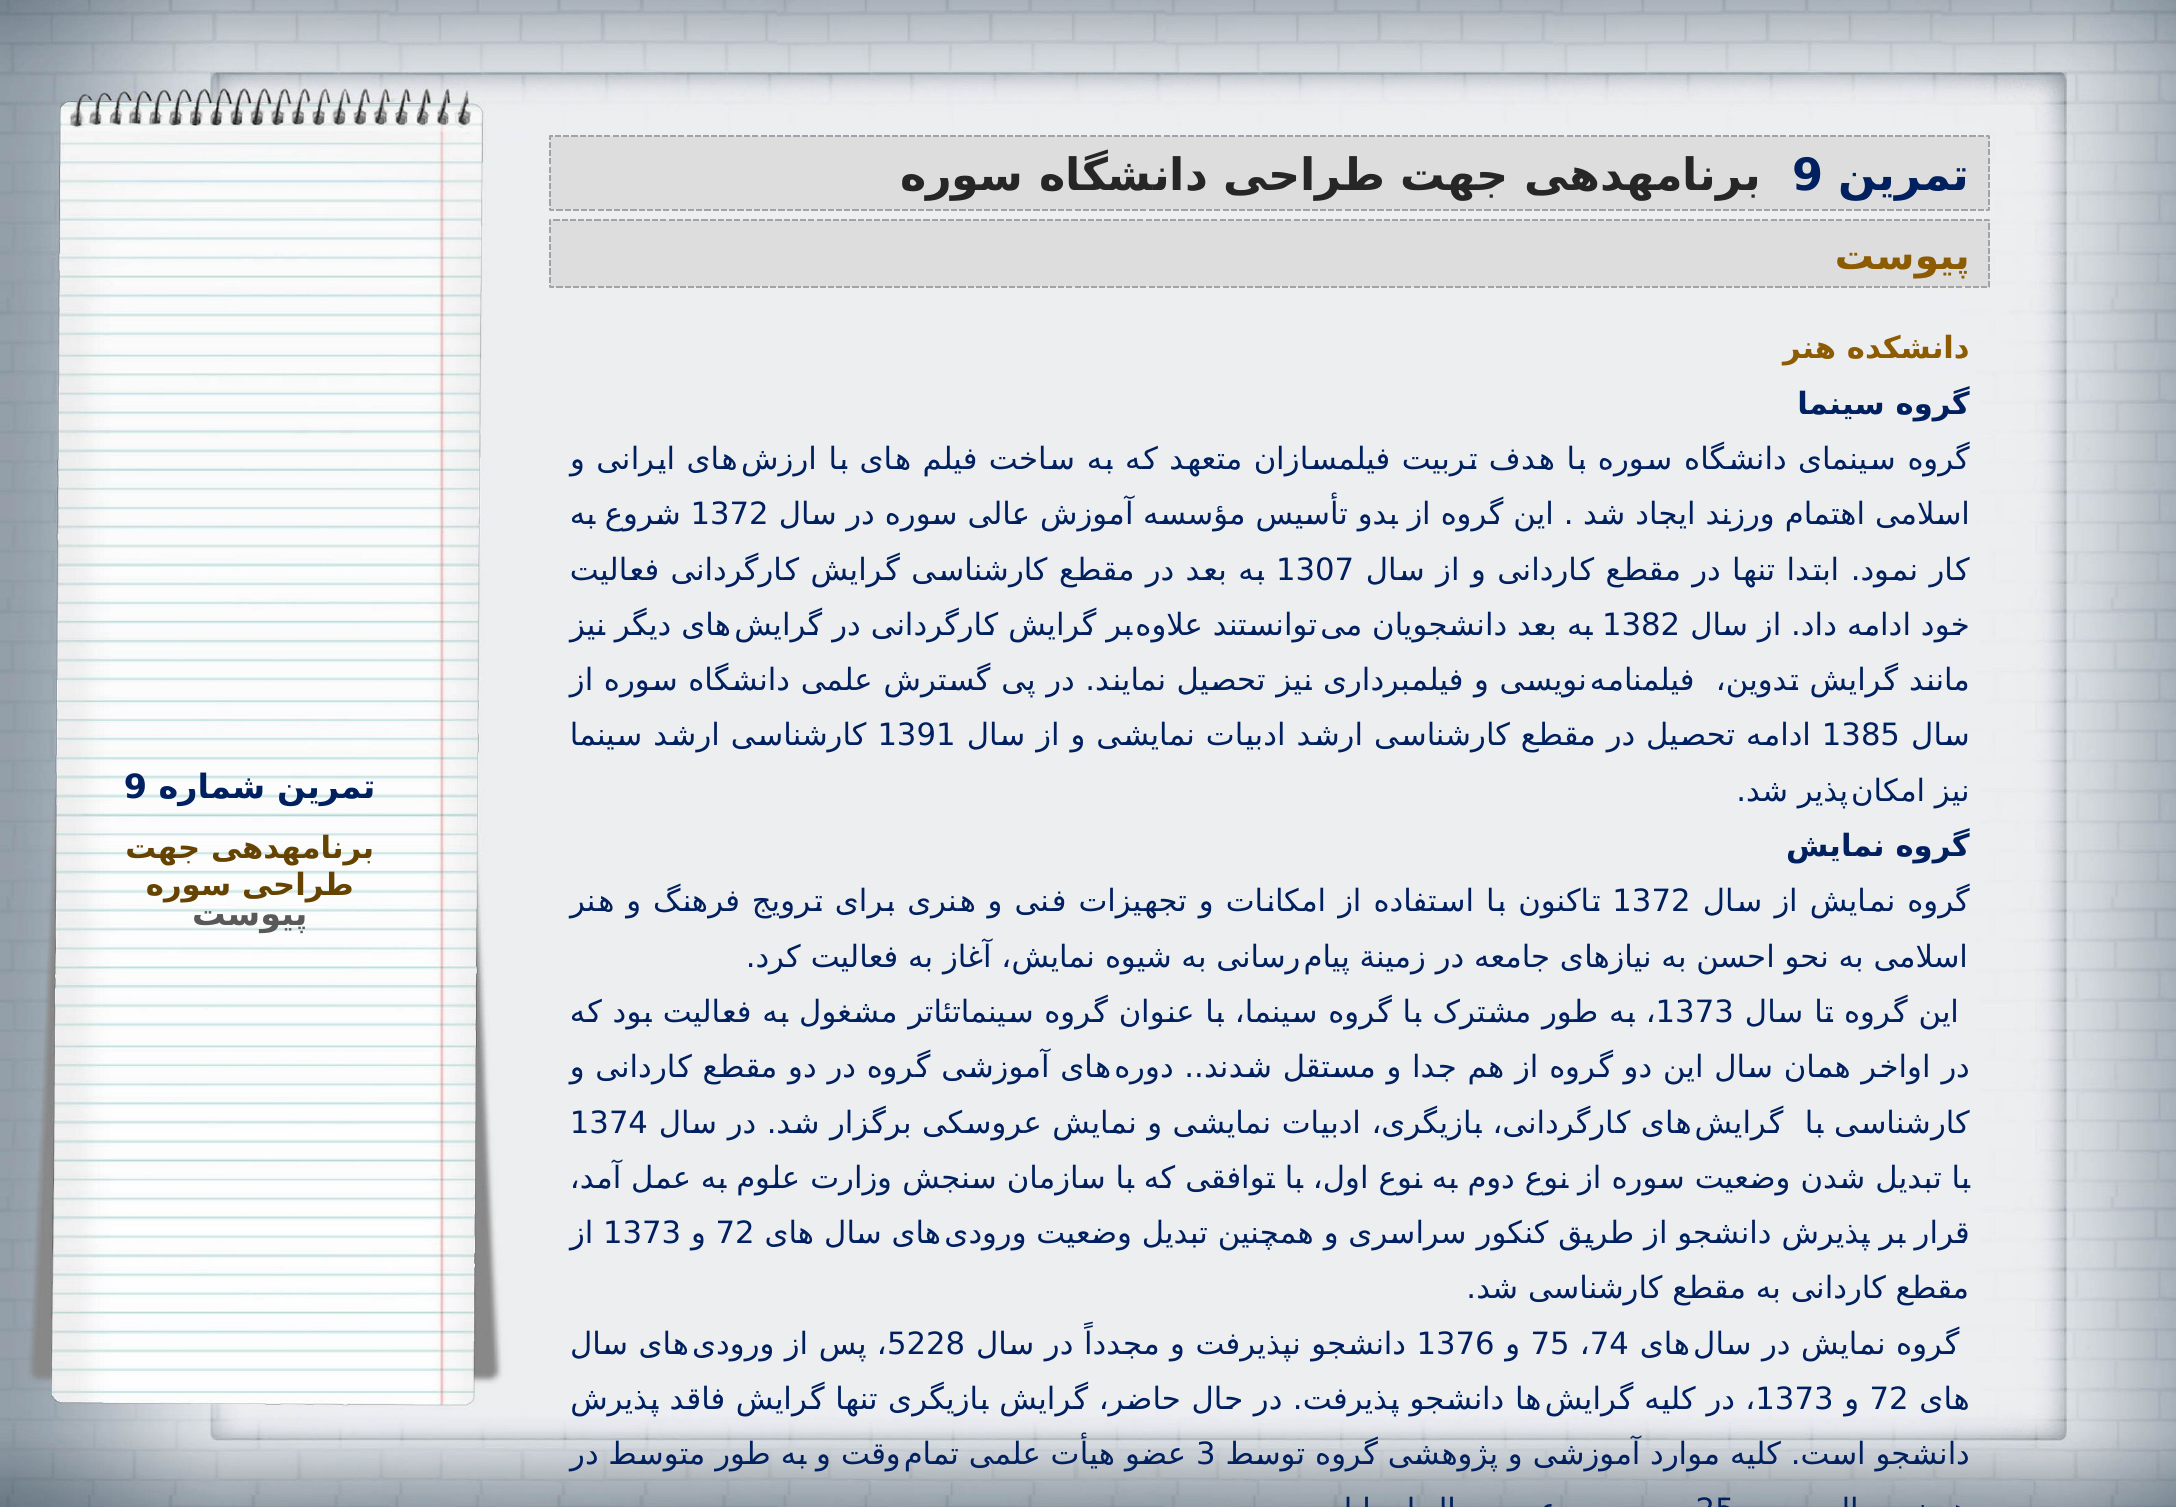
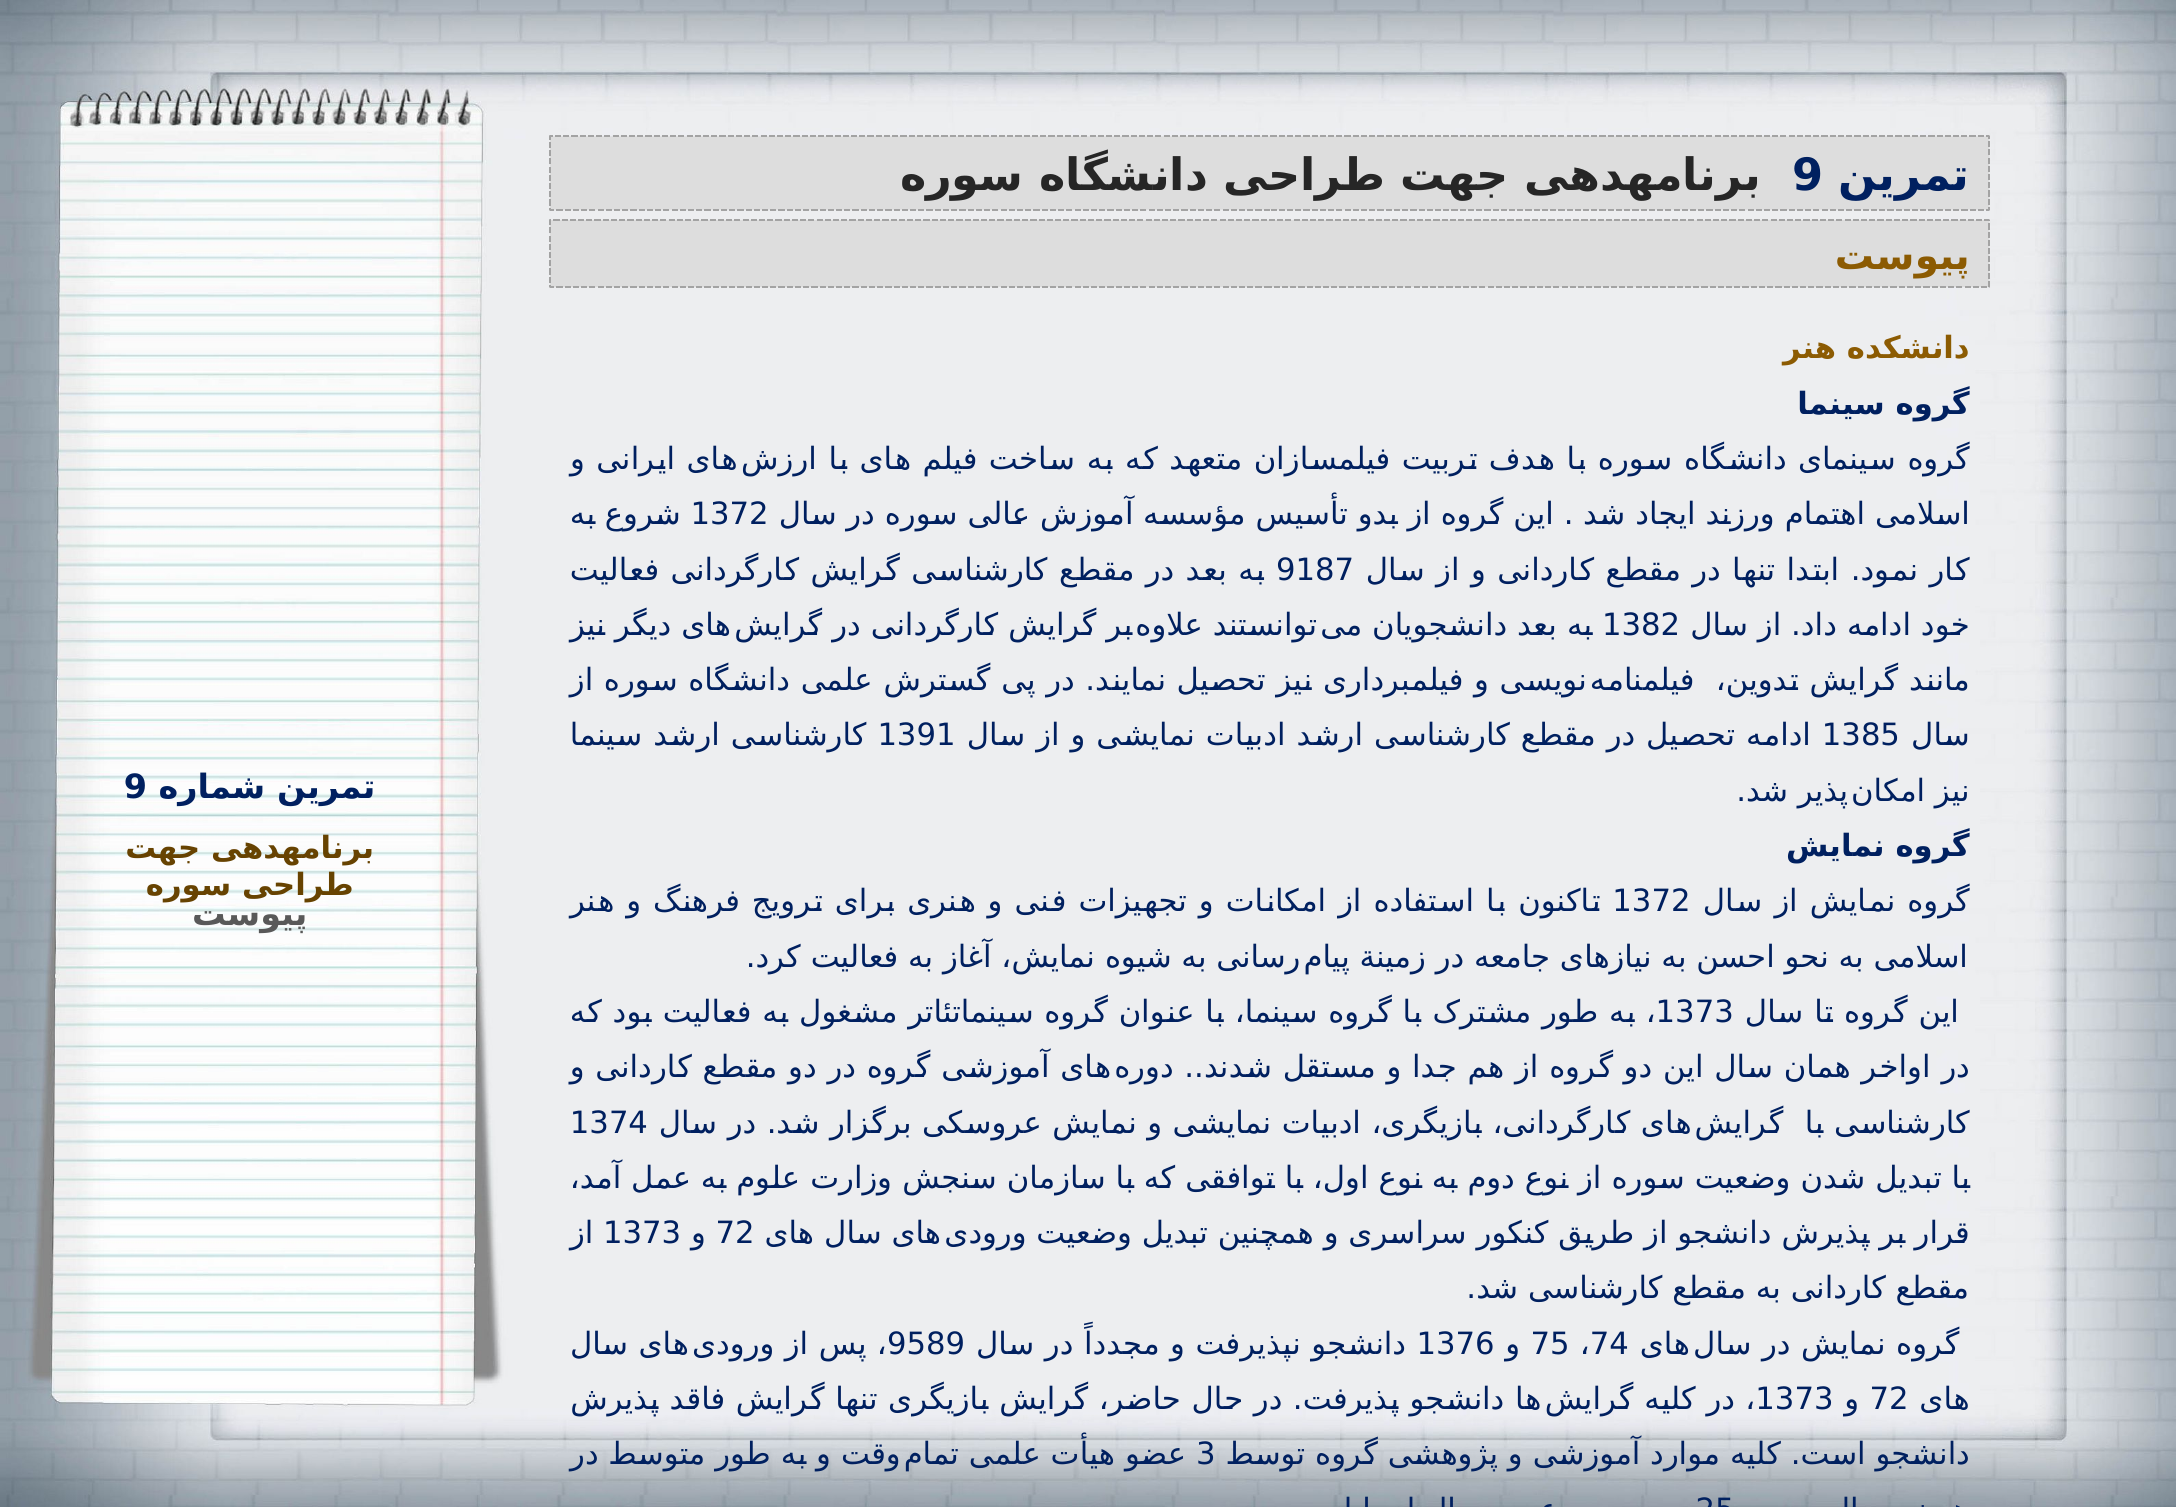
1307: 1307 -> 9187
5228: 5228 -> 9589
